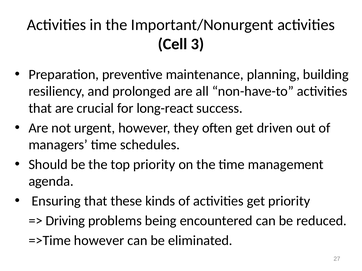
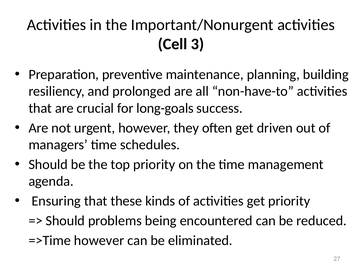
long-react: long-react -> long-goals
Driving at (65, 221): Driving -> Should
